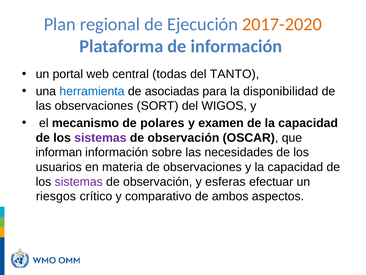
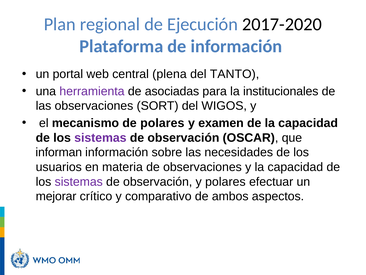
2017-2020 colour: orange -> black
todas: todas -> plena
herramienta colour: blue -> purple
disponibilidad: disponibilidad -> institucionales
y esferas: esferas -> polares
riesgos: riesgos -> mejorar
